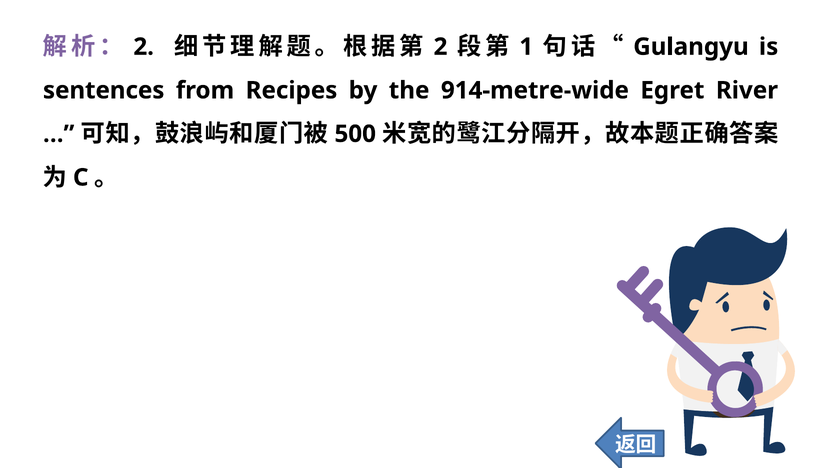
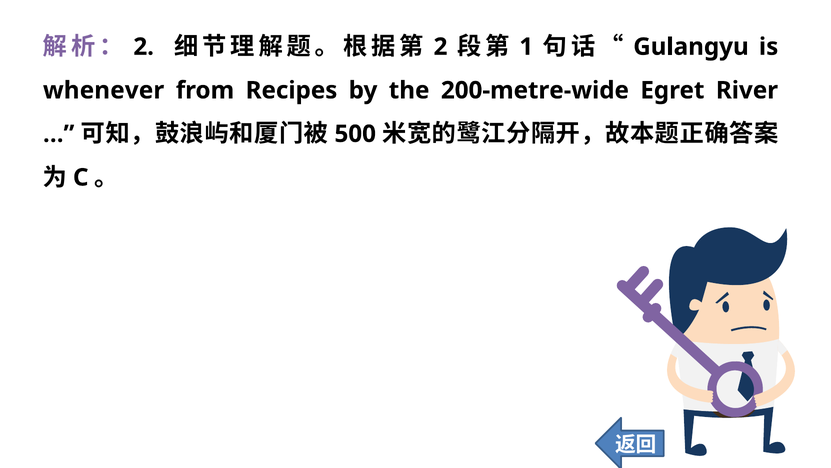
sentences: sentences -> whenever
914-metre-wide: 914-metre-wide -> 200-metre-wide
